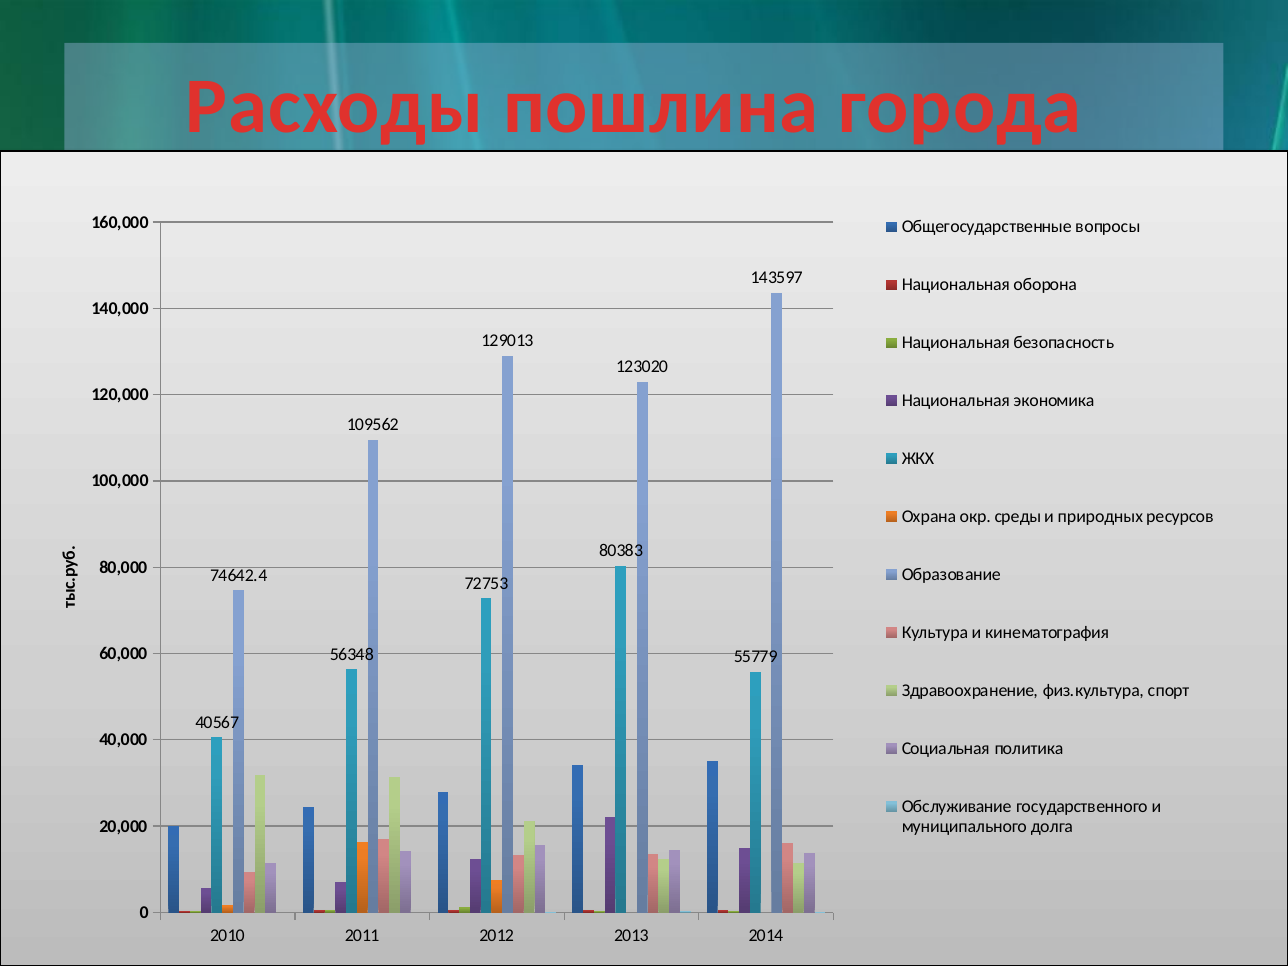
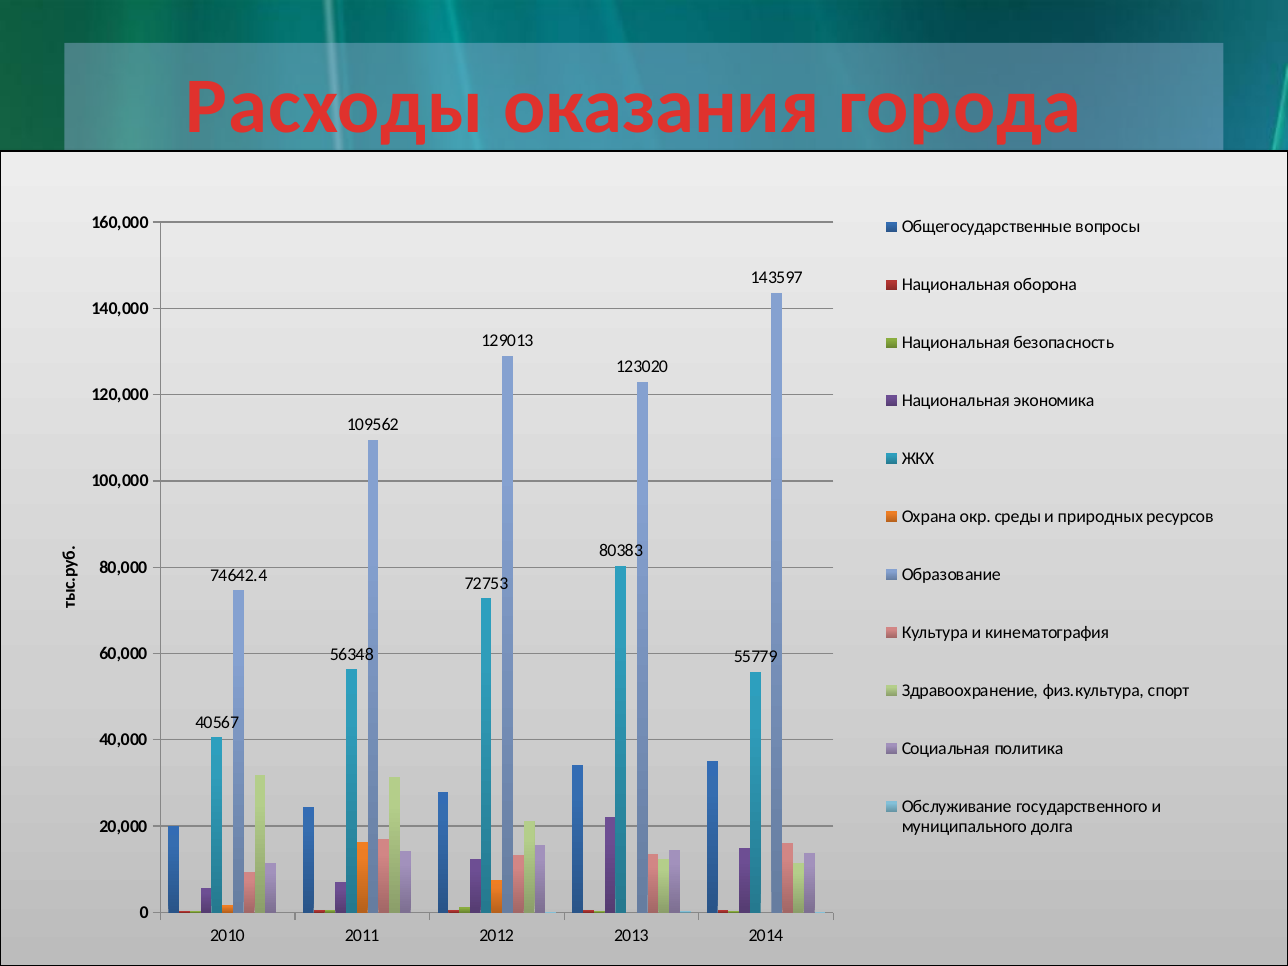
пошлина: пошлина -> оказания
